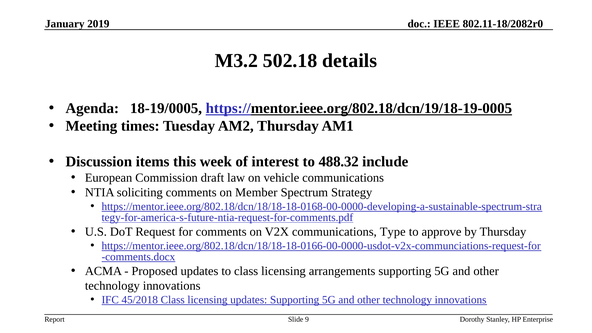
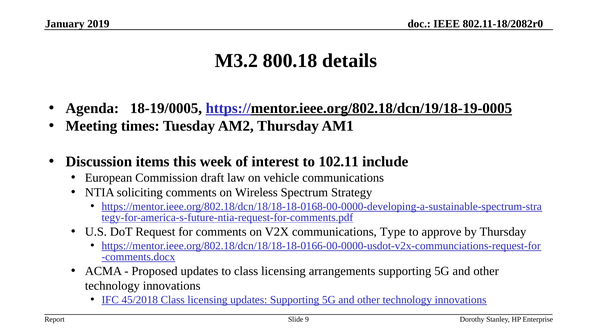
502.18: 502.18 -> 800.18
488.32: 488.32 -> 102.11
Member: Member -> Wireless
